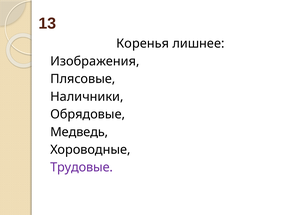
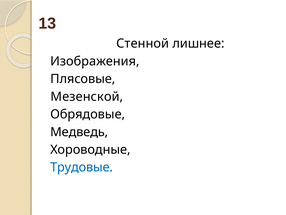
Коренья: Коренья -> Стенной
Наличники: Наличники -> Мезенской
Трудовые colour: purple -> blue
